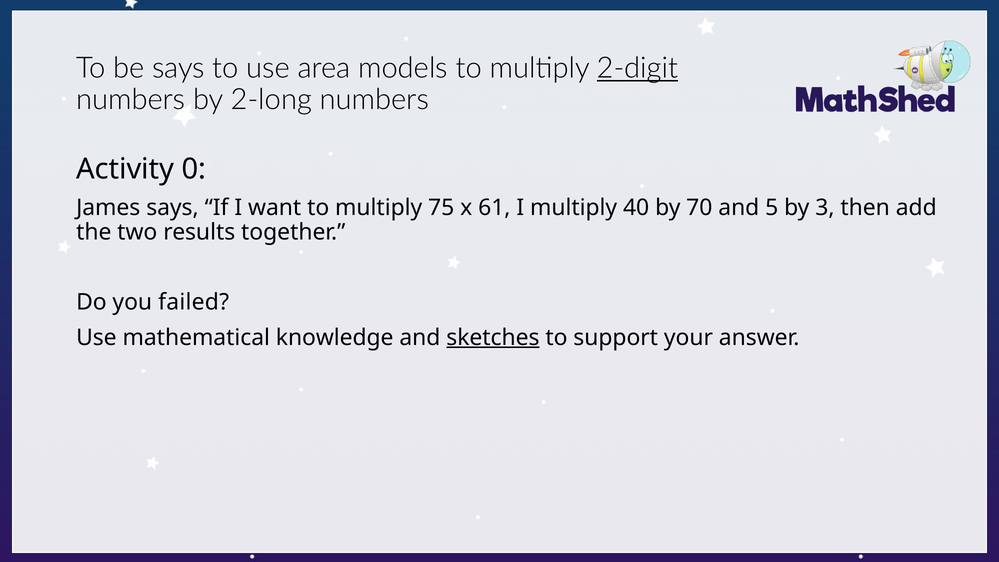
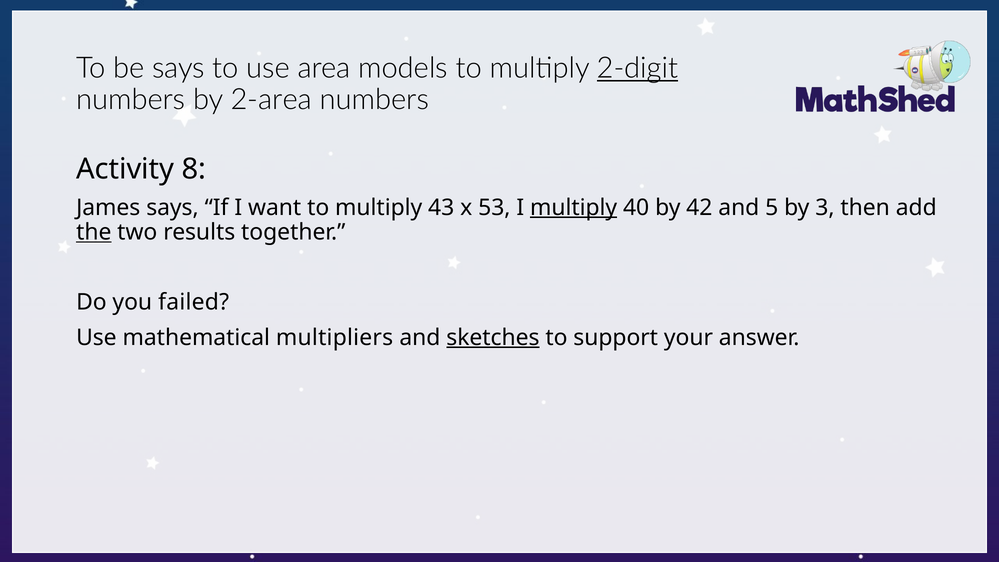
2-long: 2-long -> 2-area
0: 0 -> 8
75: 75 -> 43
61: 61 -> 53
multiply at (574, 207) underline: none -> present
70: 70 -> 42
the underline: none -> present
knowledge: knowledge -> multipliers
